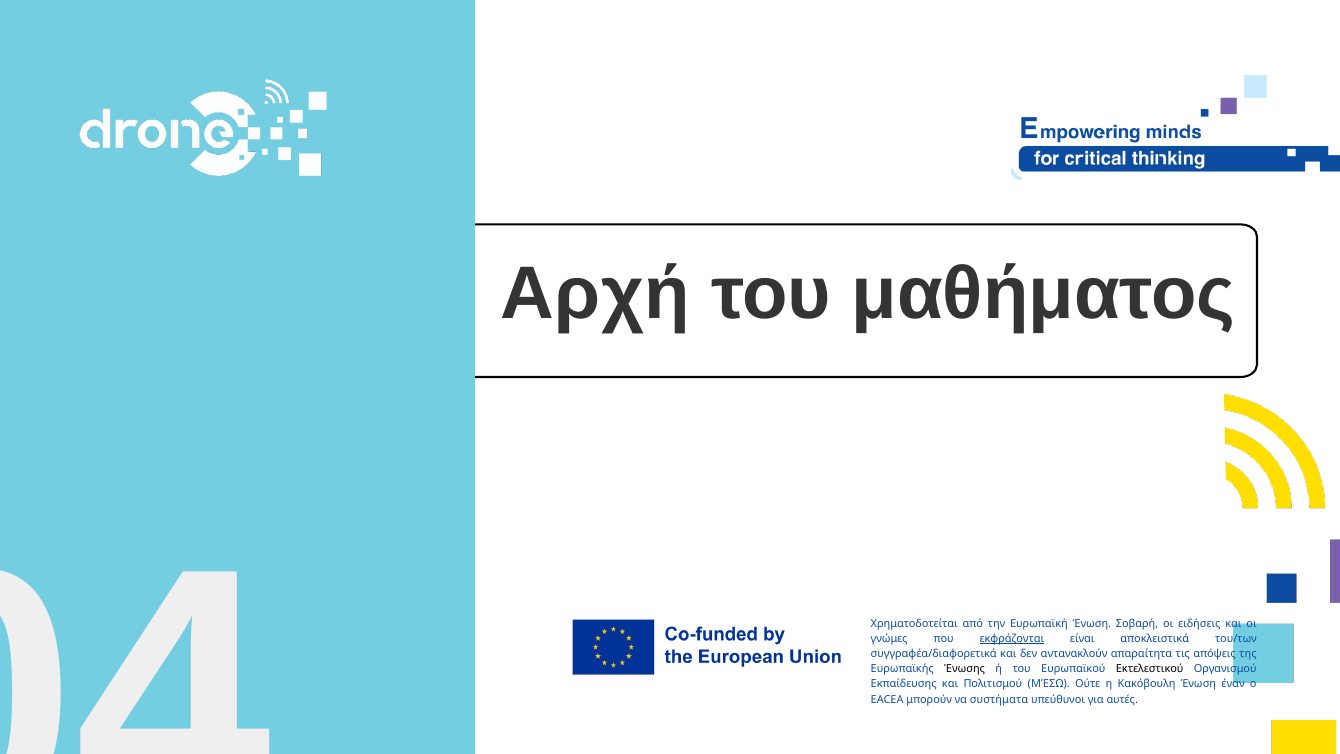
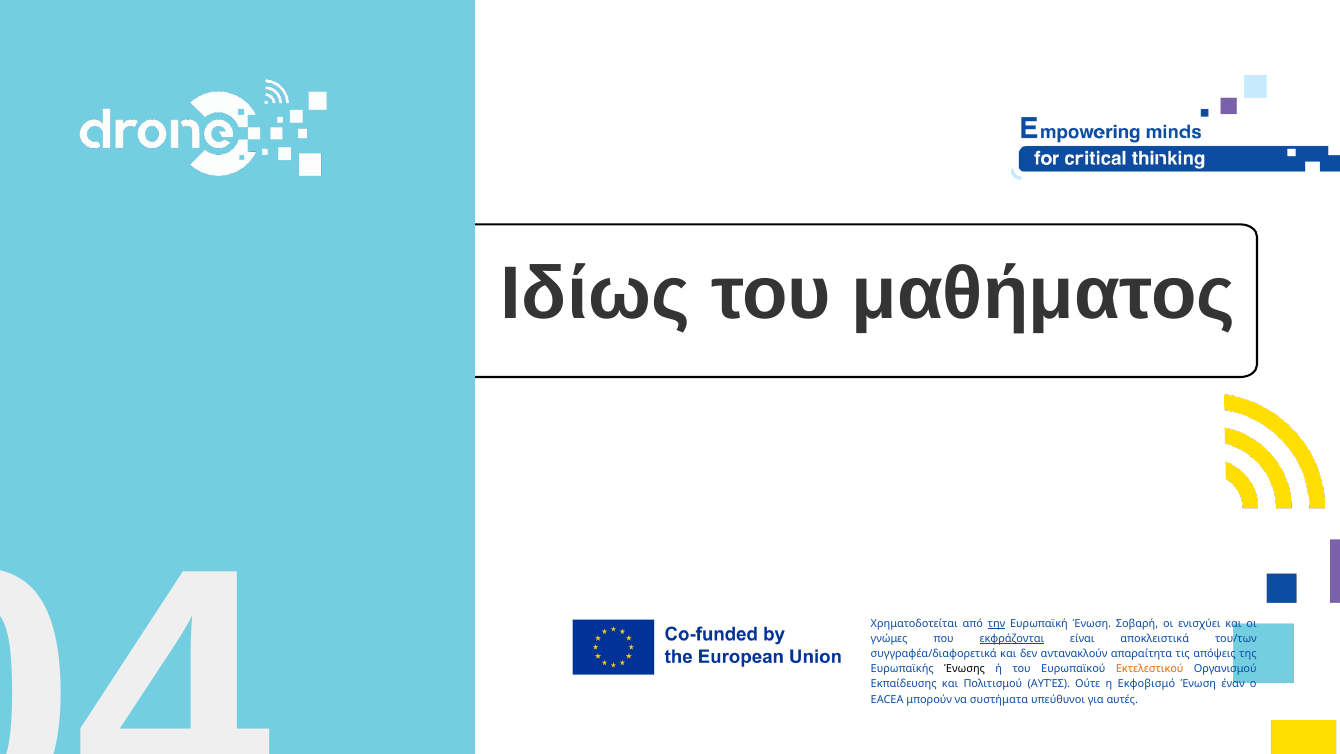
Αρχή: Αρχή -> Ιδίως
την underline: none -> present
ειδήσεις: ειδήσεις -> ενισχύει
Εκτελεστικού colour: black -> orange
Πολιτισμού ΜΈΣΩ: ΜΈΣΩ -> ΑΥΤΈΣ
Κακόβουλη: Κακόβουλη -> Εκφοβισμό
